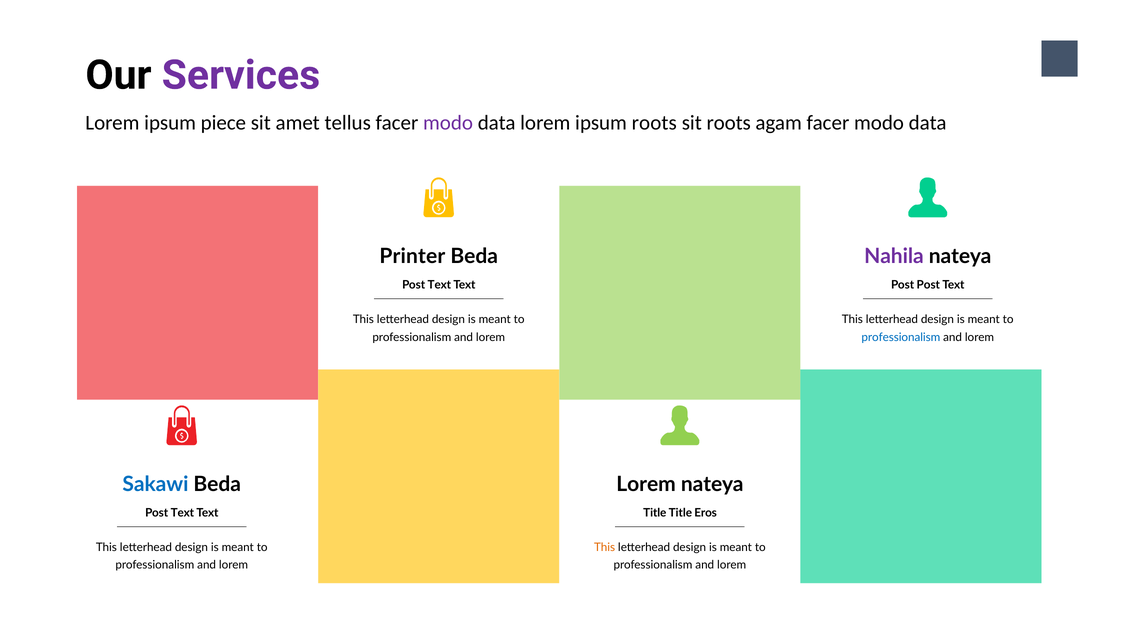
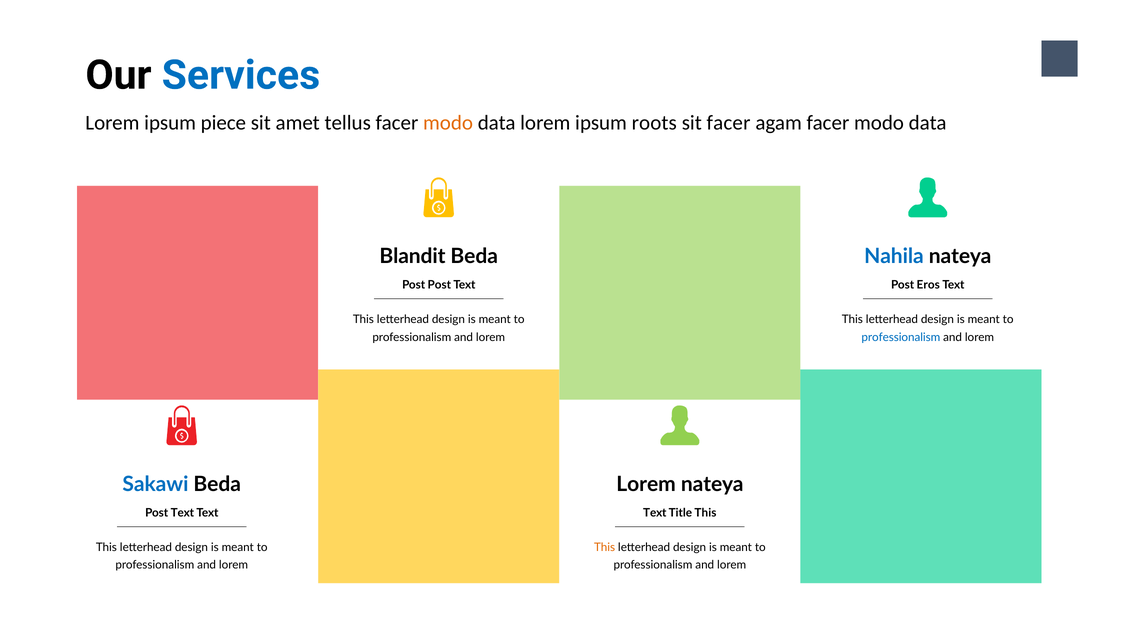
Services colour: purple -> blue
modo at (448, 123) colour: purple -> orange
sit roots: roots -> facer
Printer: Printer -> Blandit
Nahila colour: purple -> blue
Text at (439, 285): Text -> Post
Post Post: Post -> Eros
Title at (655, 513): Title -> Text
Title Eros: Eros -> This
